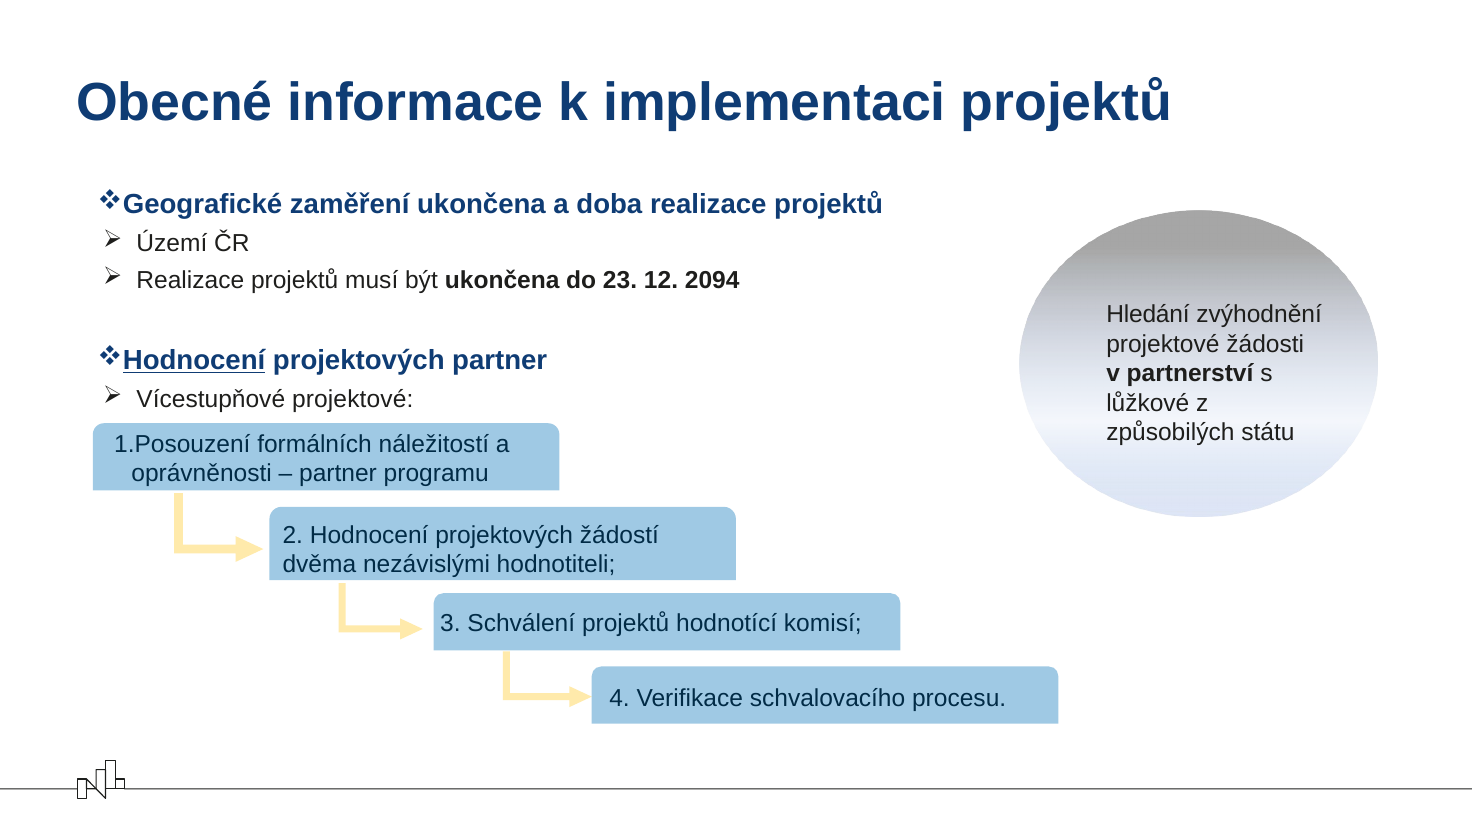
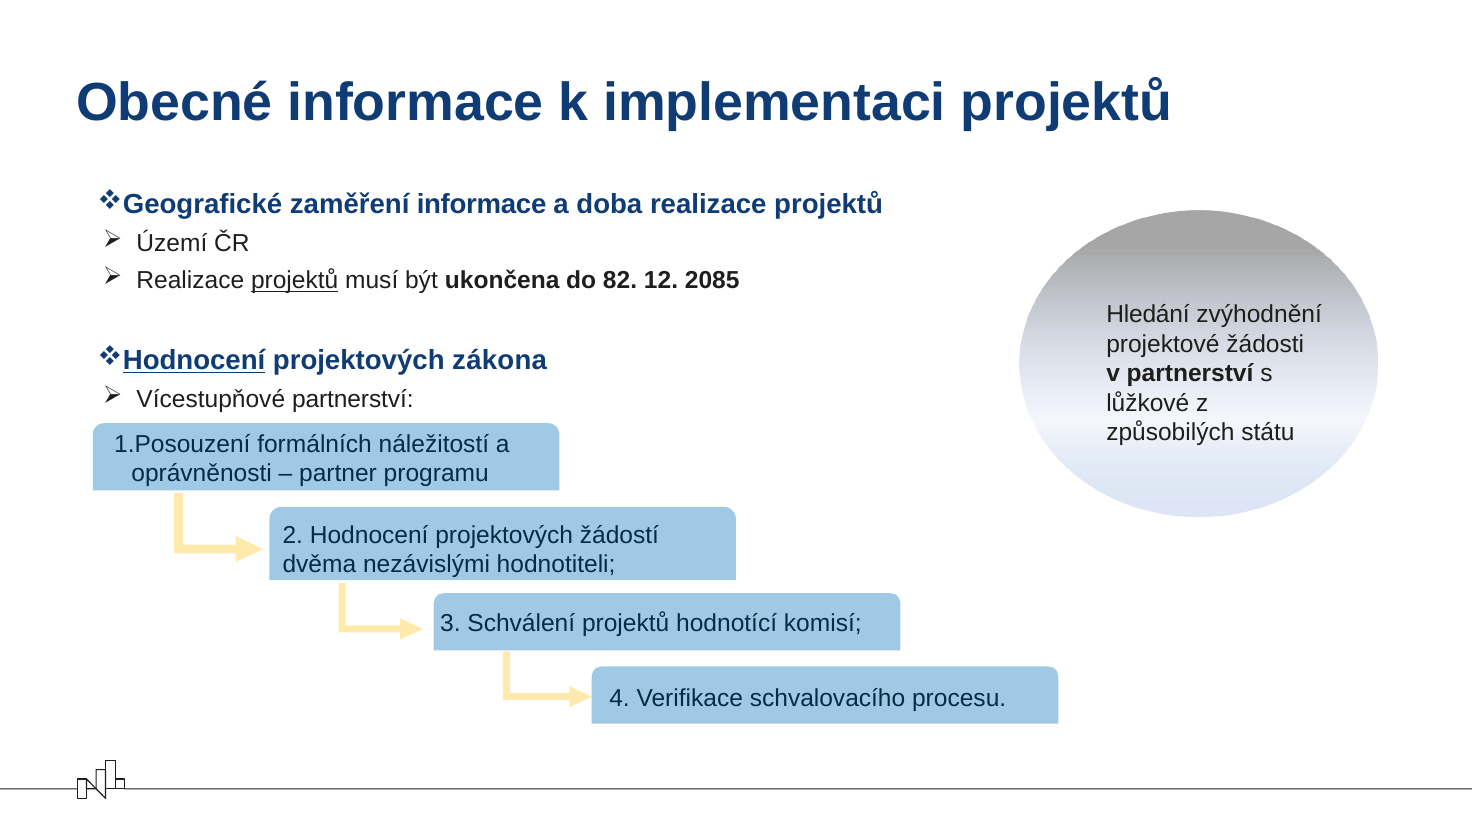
zaměření ukončena: ukončena -> informace
projektů at (295, 281) underline: none -> present
23: 23 -> 82
2094: 2094 -> 2085
projektových partner: partner -> zákona
Vícestupňové projektové: projektové -> partnerství
